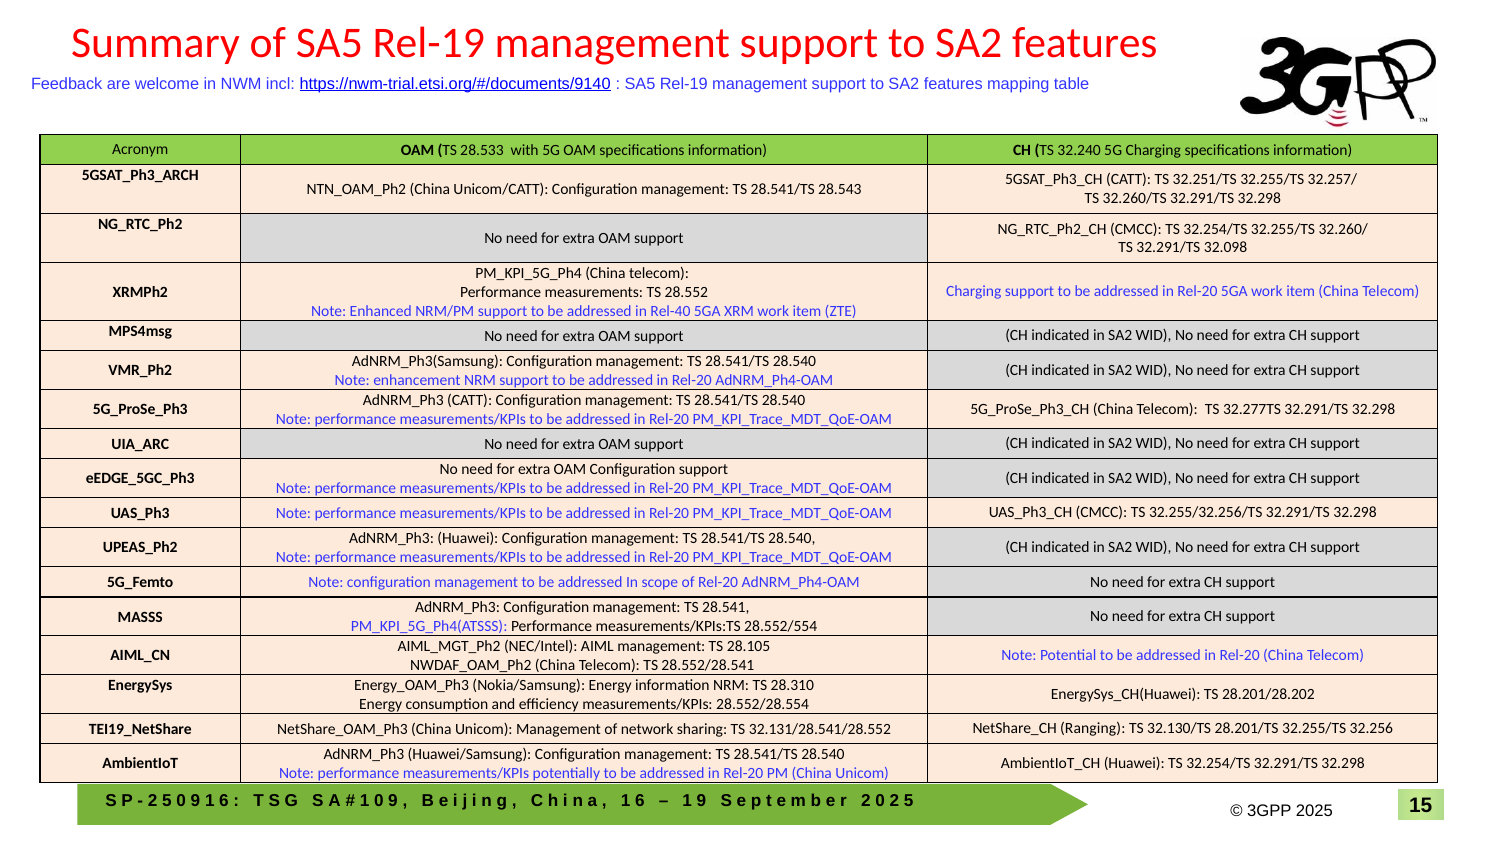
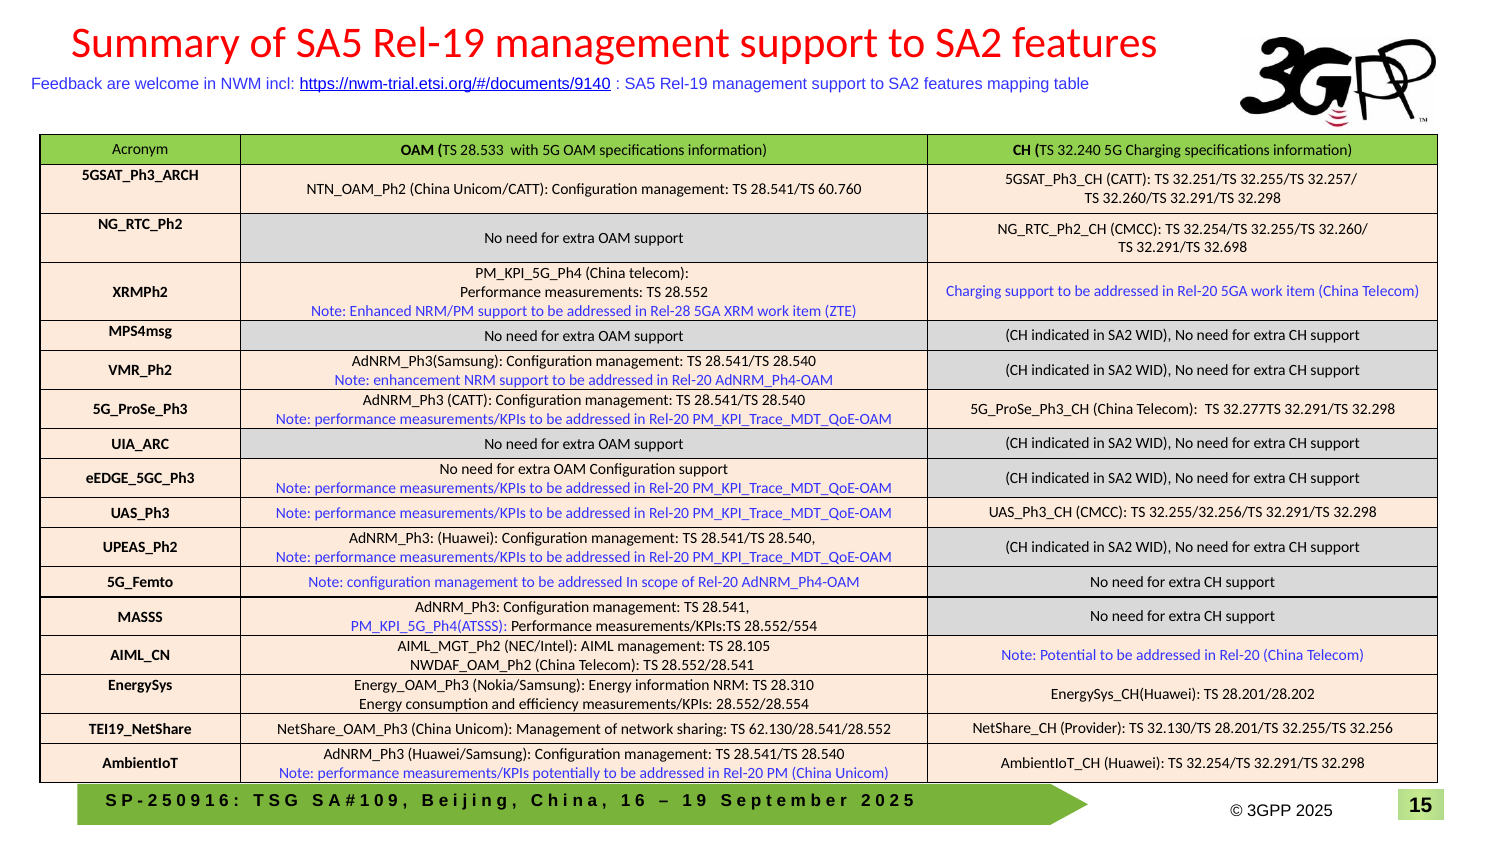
28.543: 28.543 -> 60.760
32.098: 32.098 -> 32.698
Rel-40: Rel-40 -> Rel-28
32.131/28.541/28.552: 32.131/28.541/28.552 -> 62.130/28.541/28.552
Ranging: Ranging -> Provider
